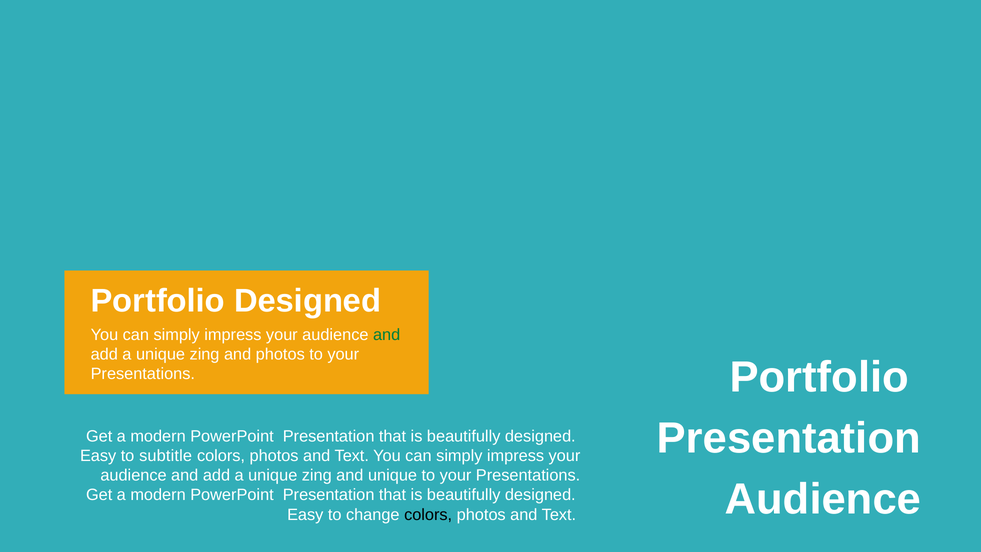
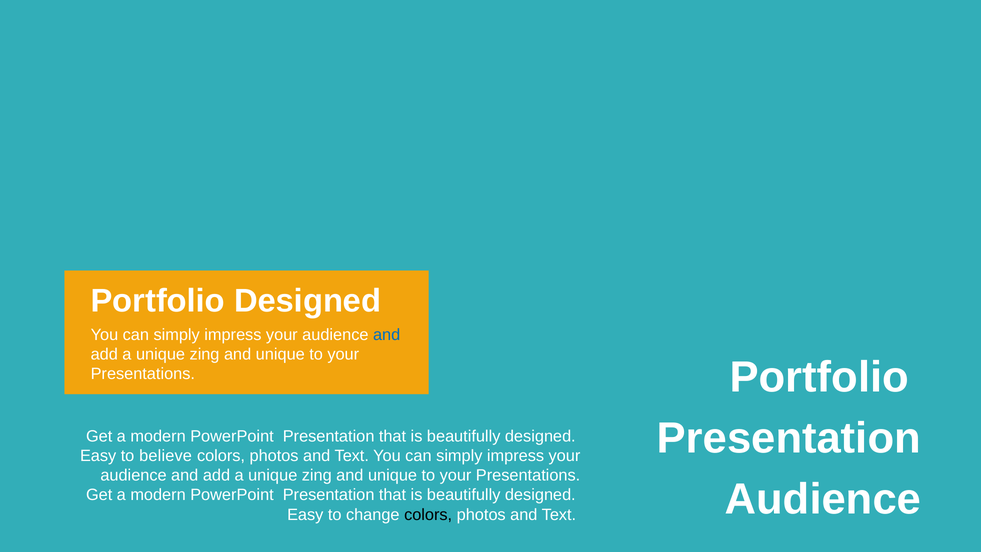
and at (387, 335) colour: green -> blue
photos at (280, 354): photos -> unique
subtitle: subtitle -> believe
